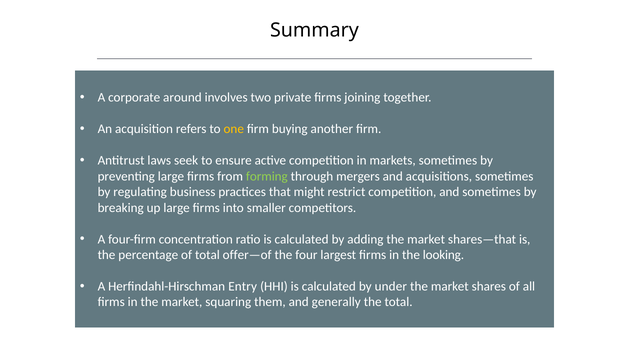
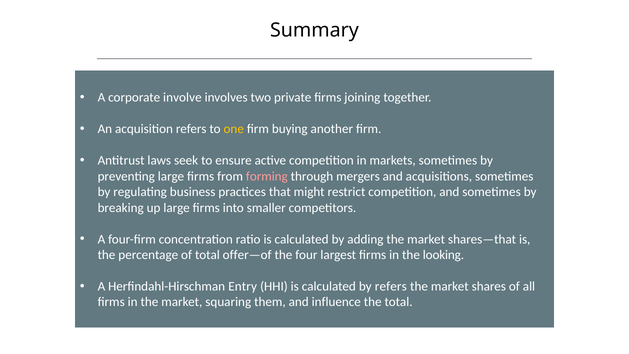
around: around -> involve
forming colour: light green -> pink
by under: under -> refers
generally: generally -> influence
